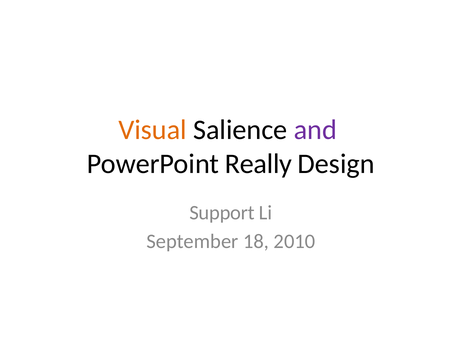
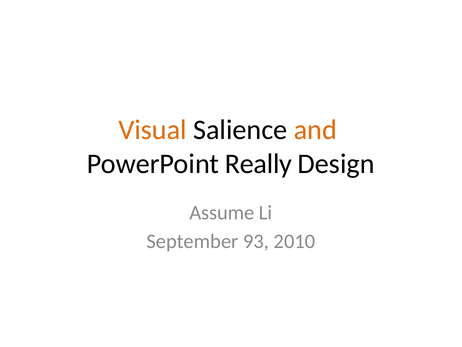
and colour: purple -> orange
Support: Support -> Assume
18: 18 -> 93
